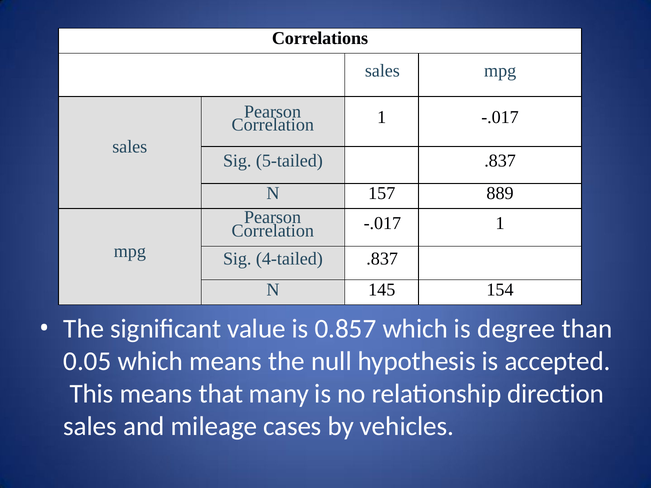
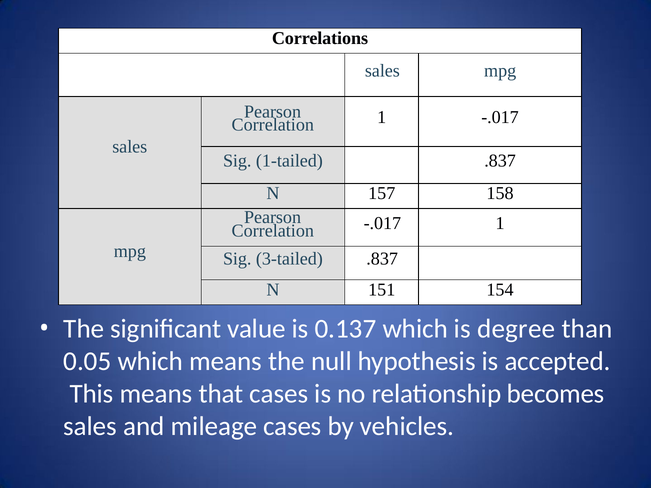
5-tailed: 5-tailed -> 1-tailed
889: 889 -> 158
4-tailed: 4-tailed -> 3-tailed
145: 145 -> 151
0.857: 0.857 -> 0.137
that many: many -> cases
direction: direction -> becomes
